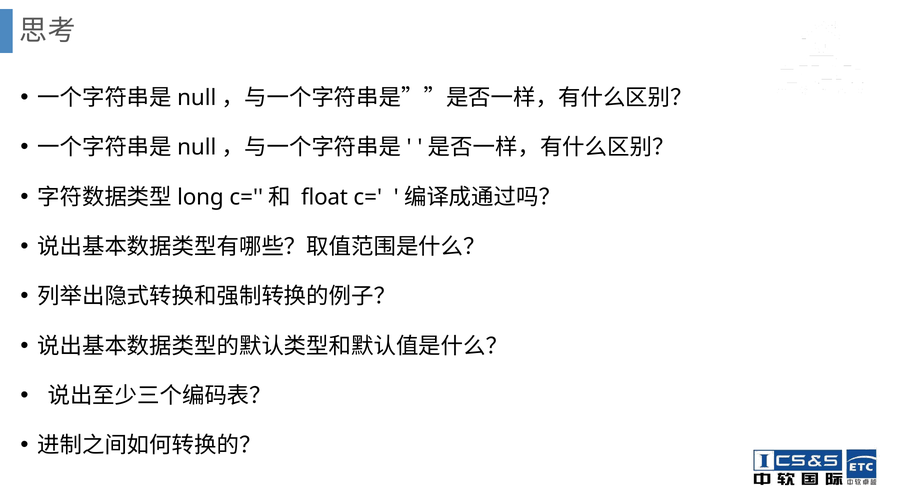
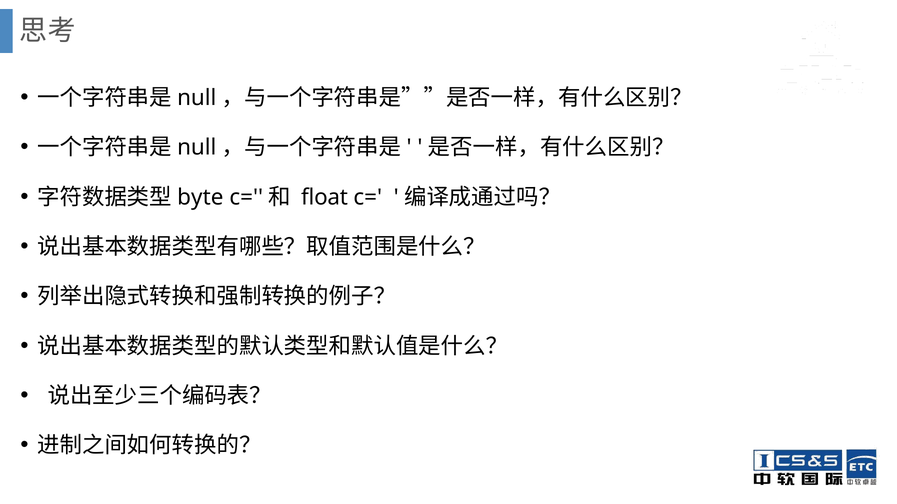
long: long -> byte
